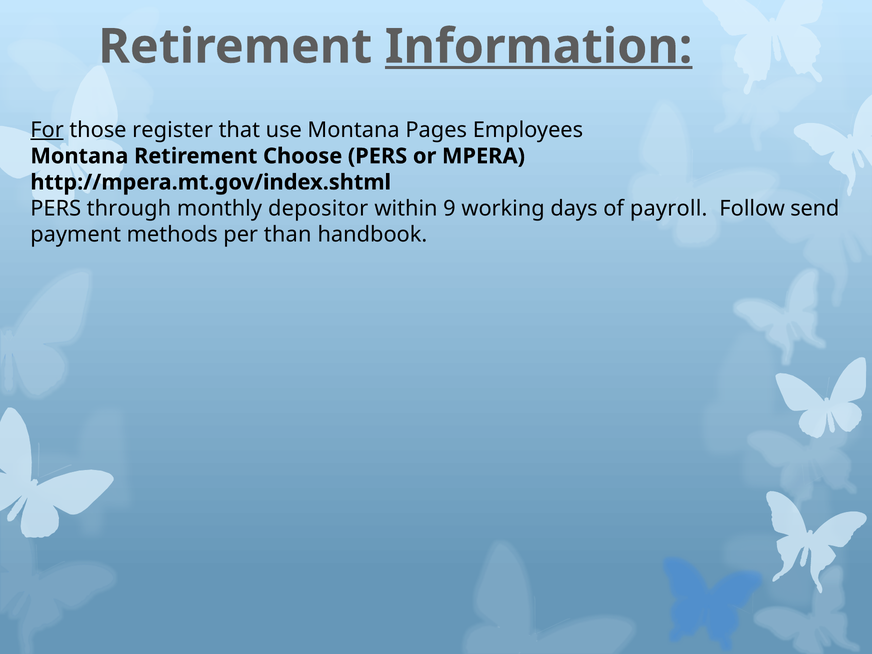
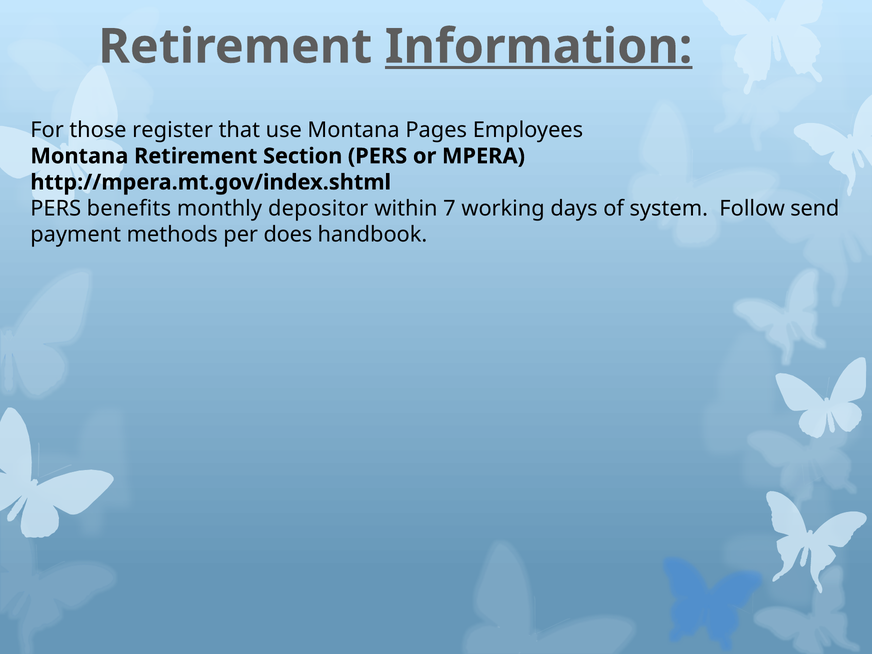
For underline: present -> none
Choose: Choose -> Section
through: through -> benefits
9: 9 -> 7
payroll: payroll -> system
than: than -> does
